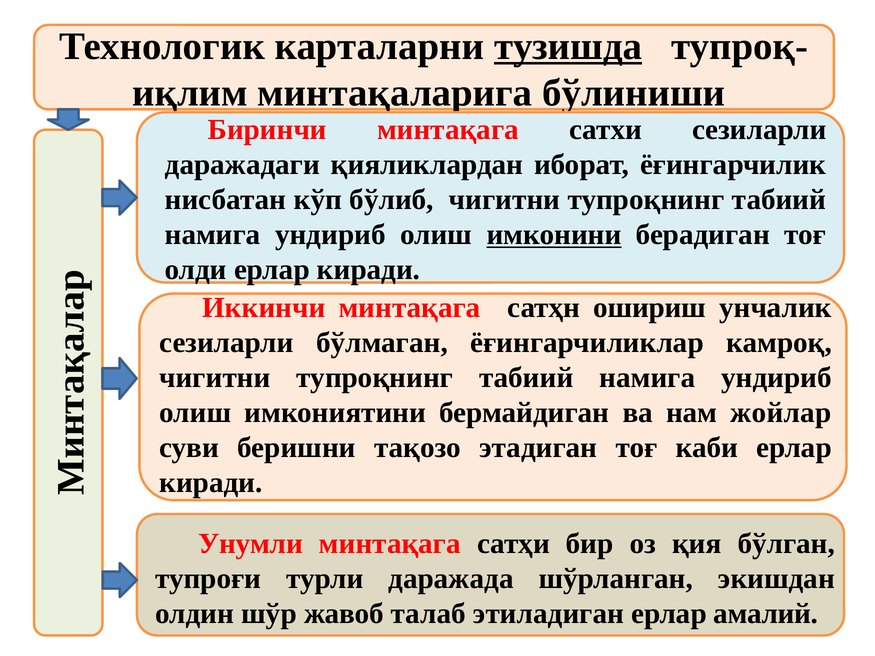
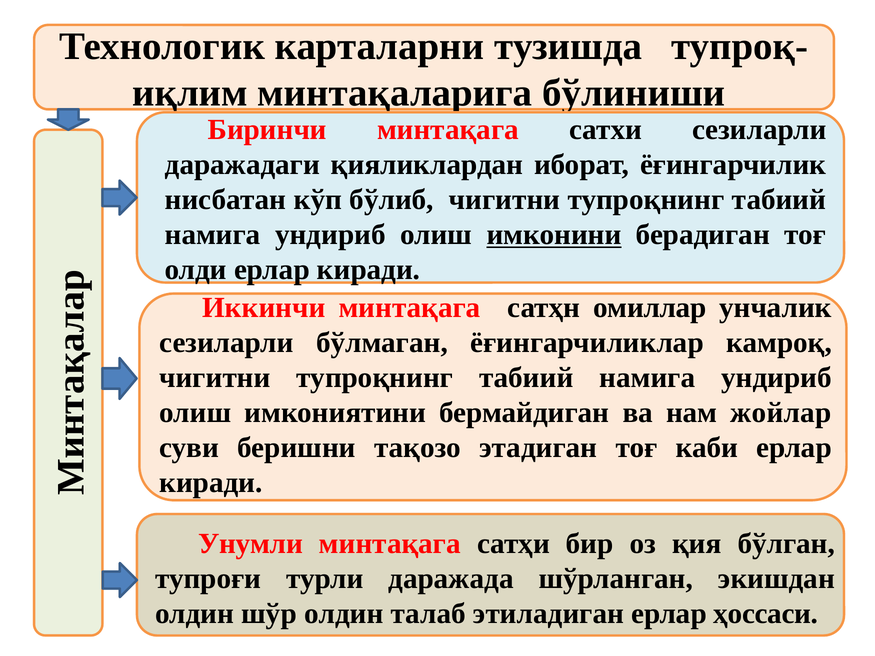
тузишда underline: present -> none
ошириш: ошириш -> омиллар
шўр жавоб: жавоб -> олдин
амалий: амалий -> ҳоссаси
